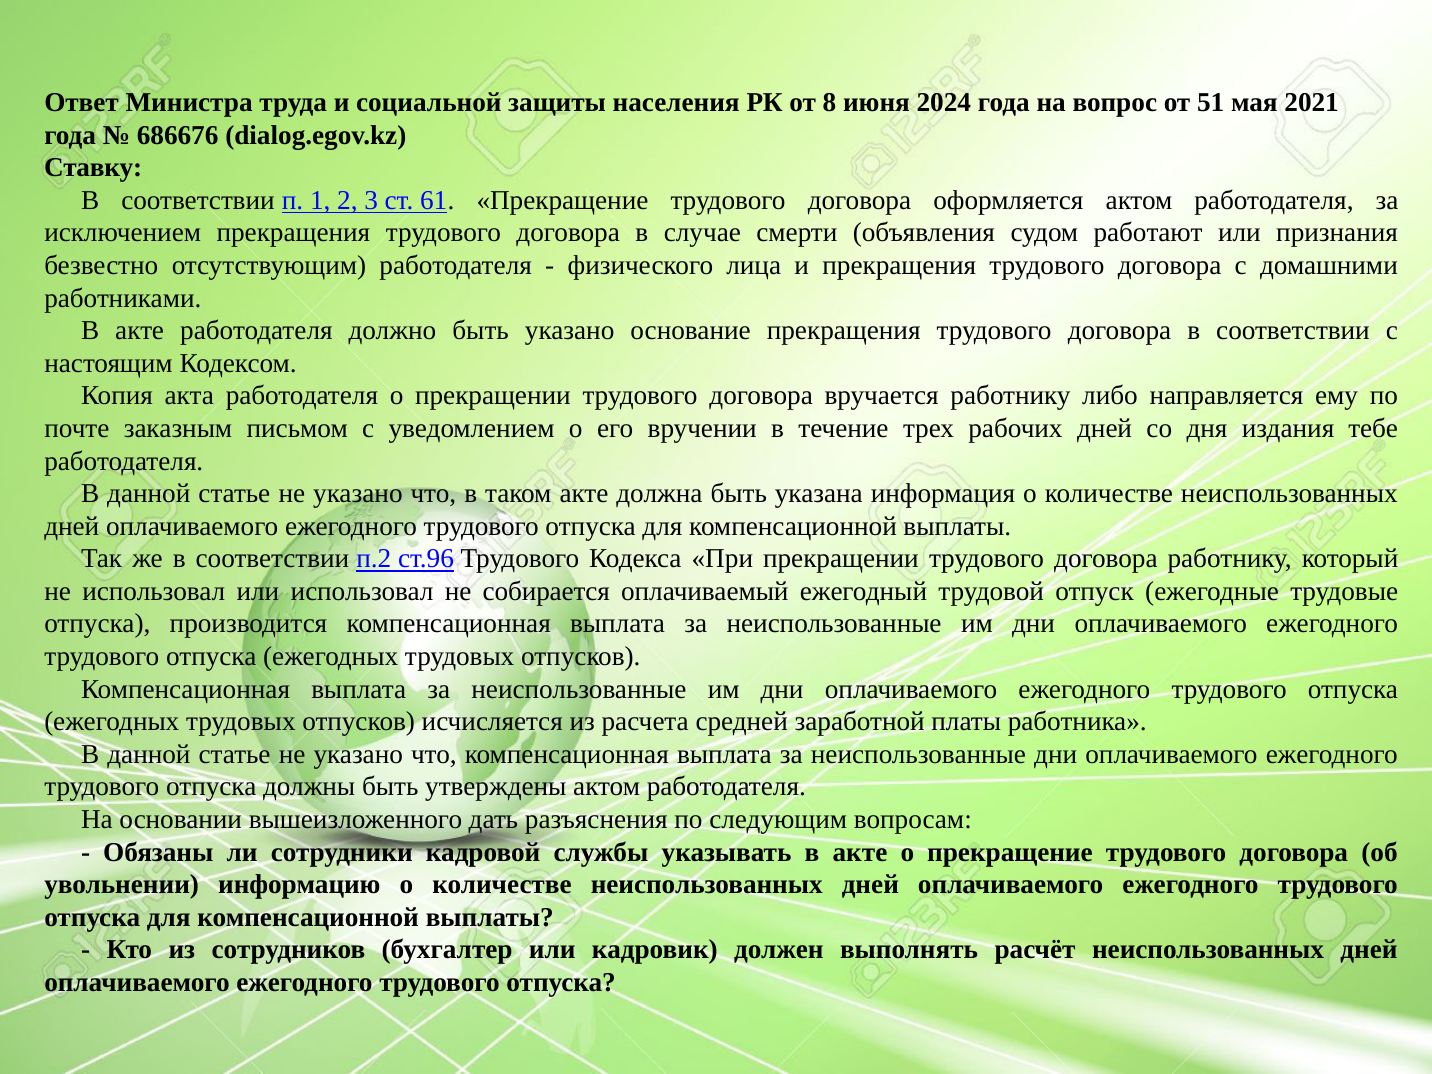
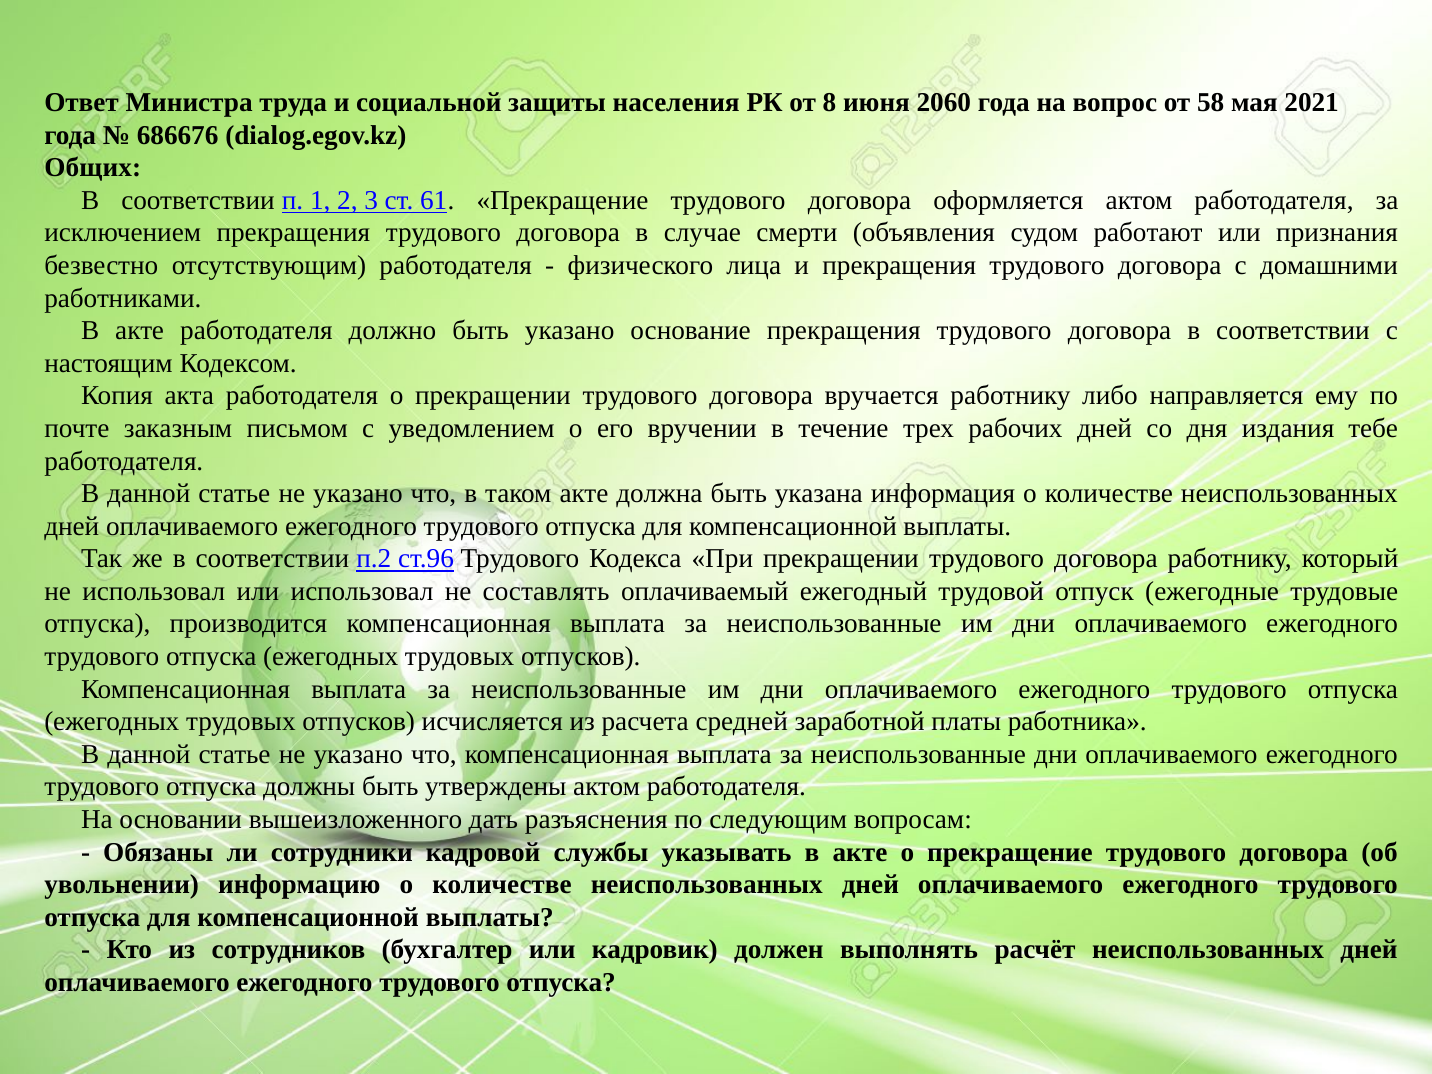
2024: 2024 -> 2060
51: 51 -> 58
Ставку: Ставку -> Общих
собирается: собирается -> составлять
